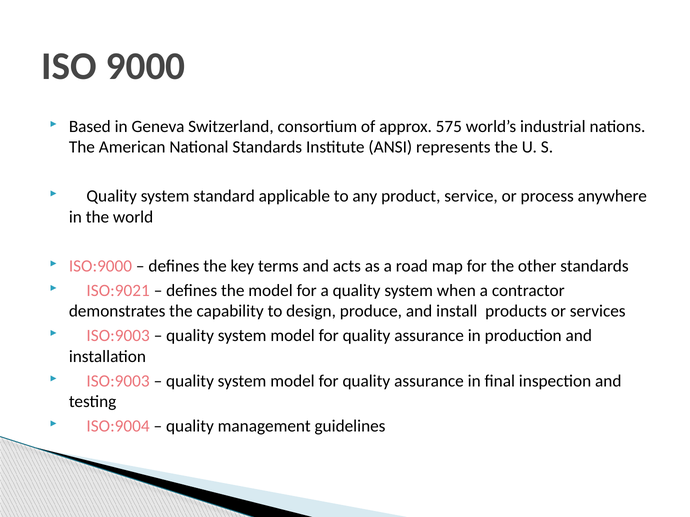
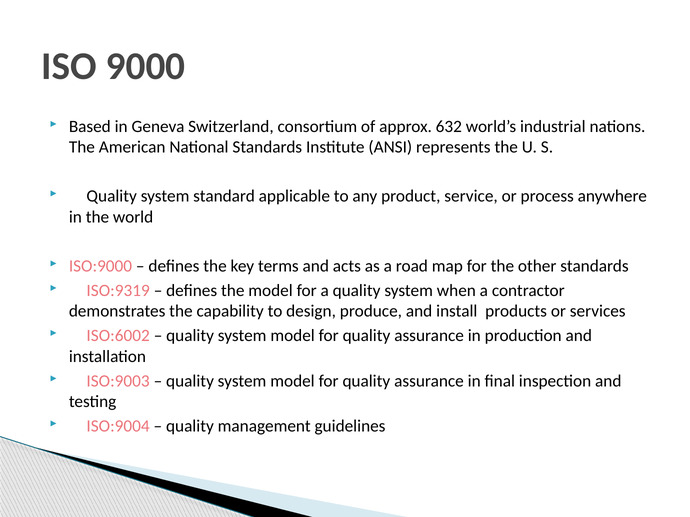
575: 575 -> 632
ISO:9021: ISO:9021 -> ISO:9319
ISO:9003: ISO:9003 -> ISO:6002
